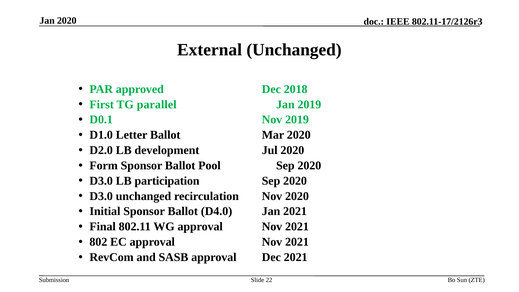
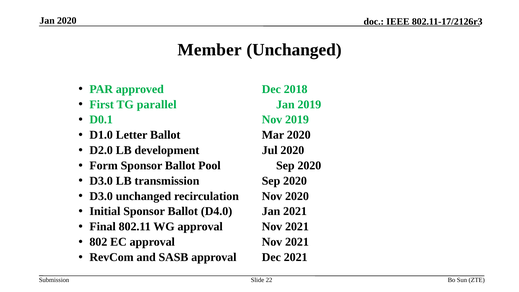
External: External -> Member
participation: participation -> transmission
